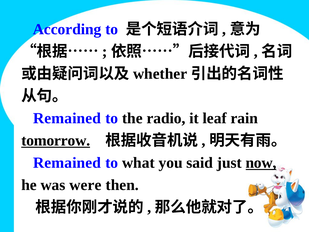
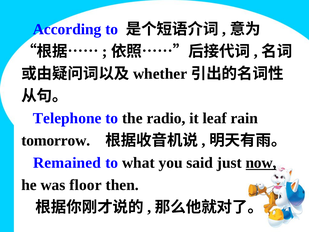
Remained at (67, 118): Remained -> Telephone
tomorrow underline: present -> none
were: were -> floor
